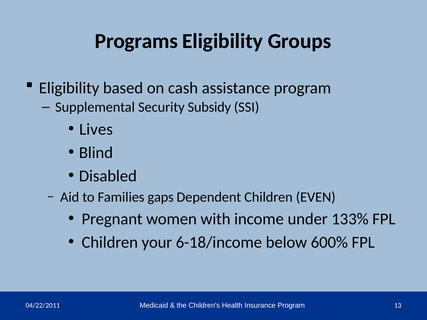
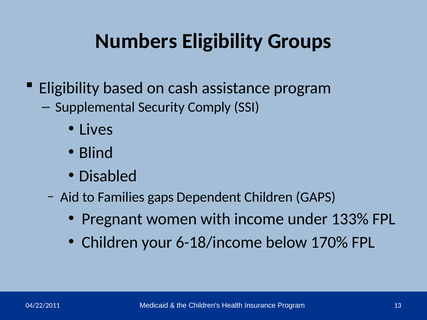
Programs: Programs -> Numbers
Subsidy: Subsidy -> Comply
Children EVEN: EVEN -> GAPS
600%: 600% -> 170%
